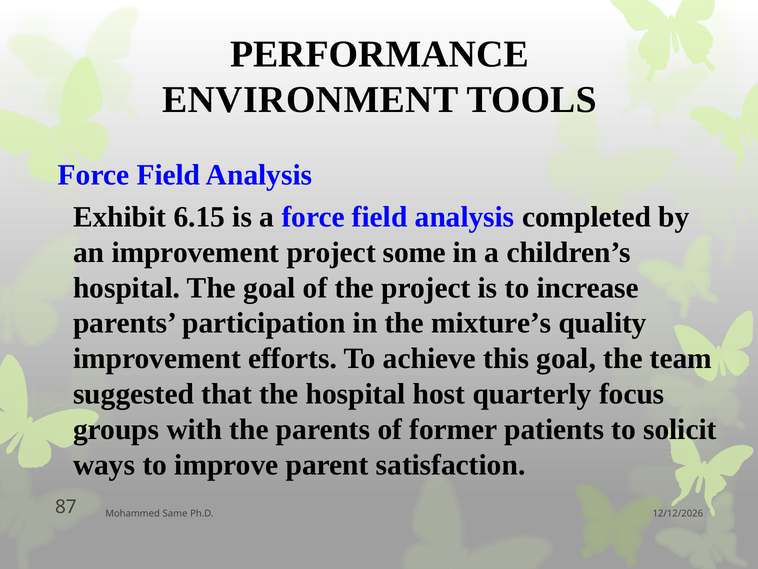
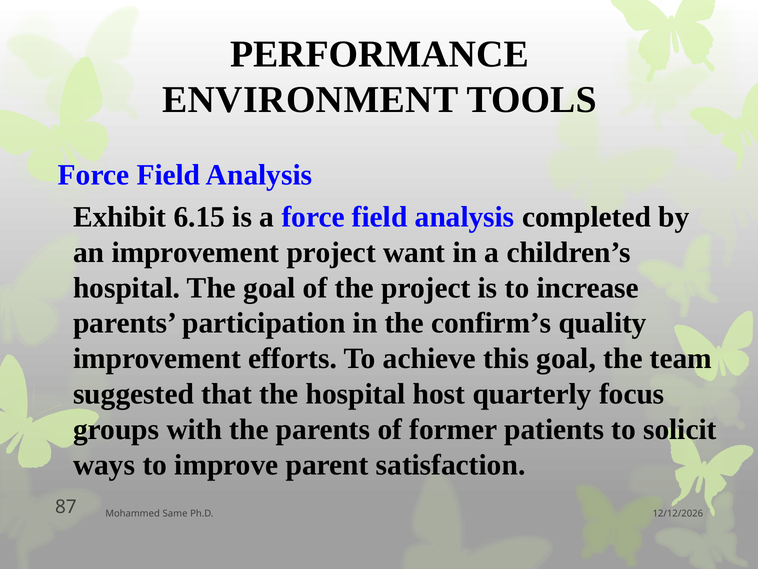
some: some -> want
mixture’s: mixture’s -> confirm’s
